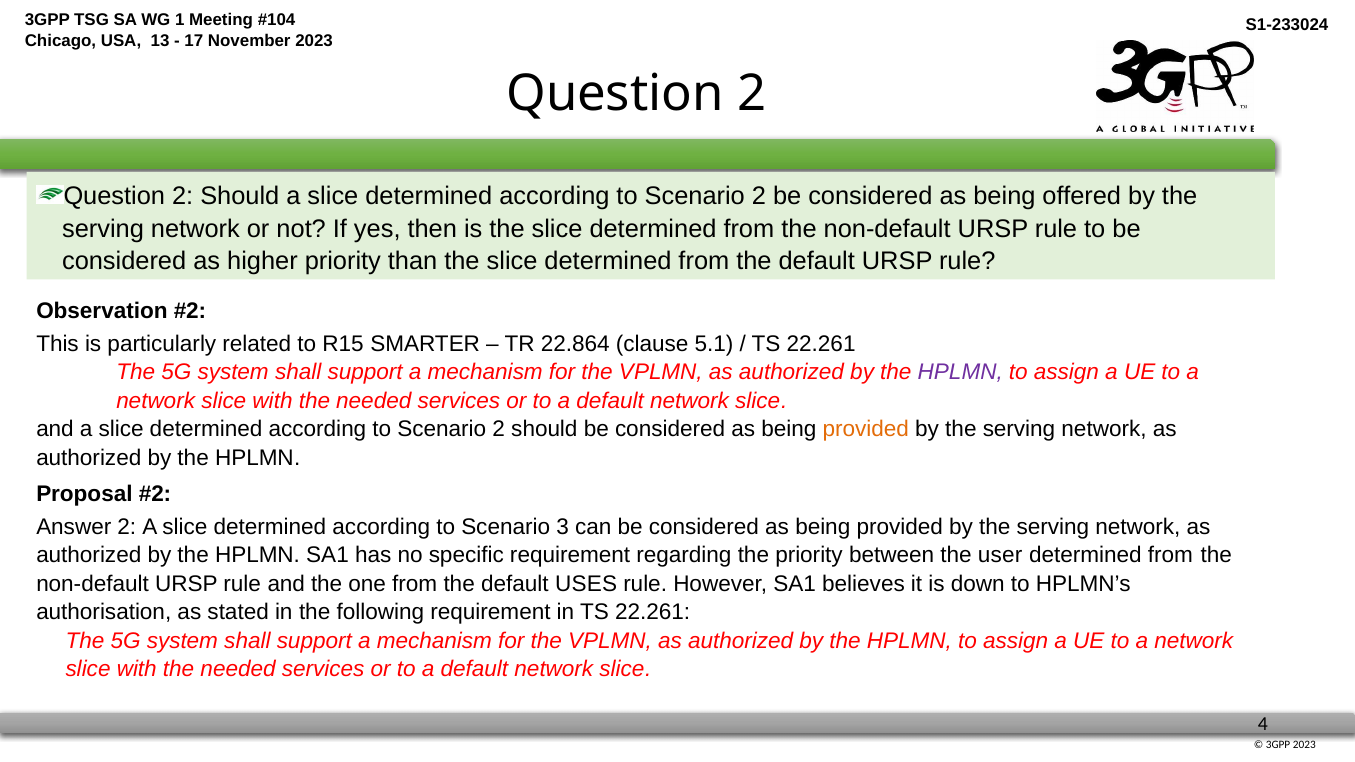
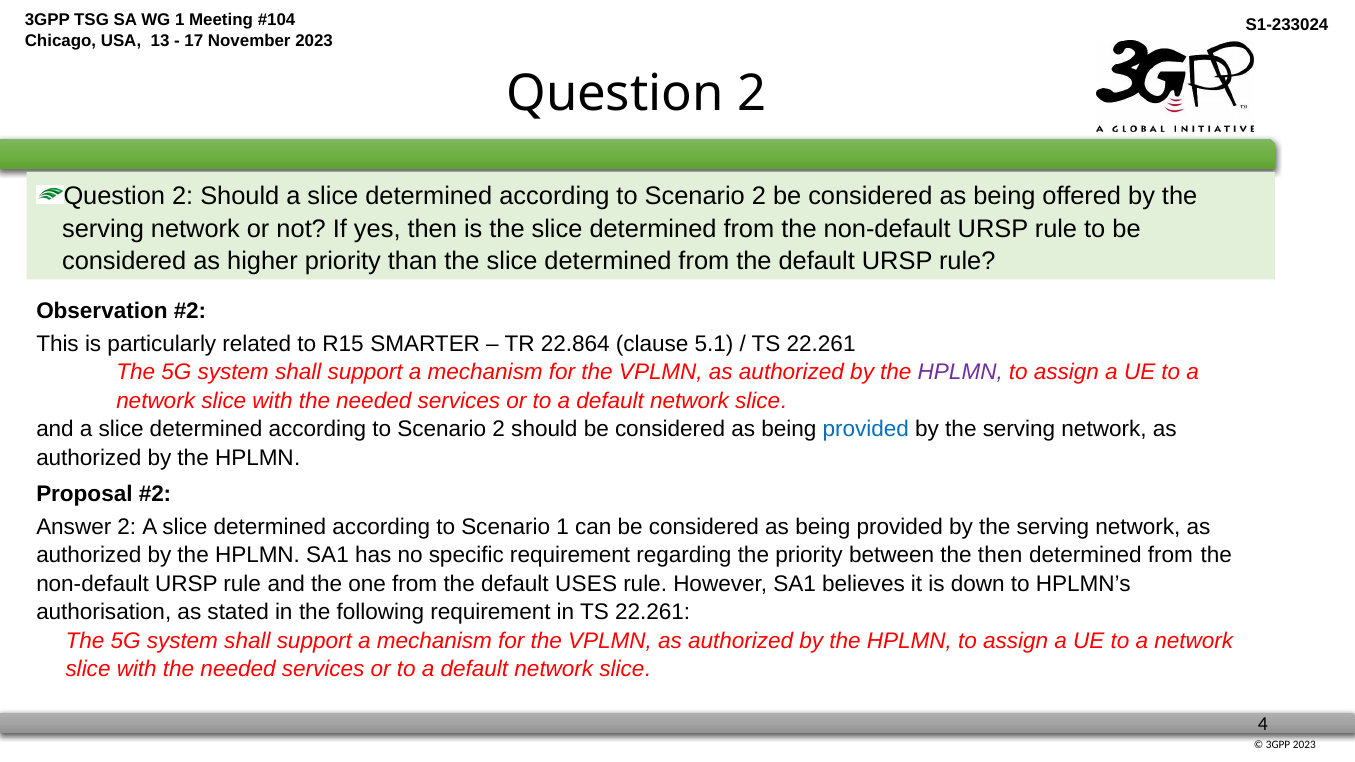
provided at (866, 429) colour: orange -> blue
Scenario 3: 3 -> 1
the user: user -> then
